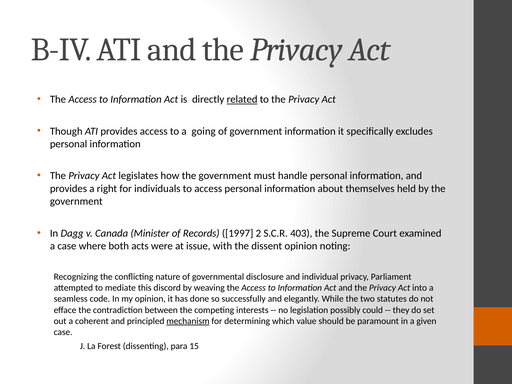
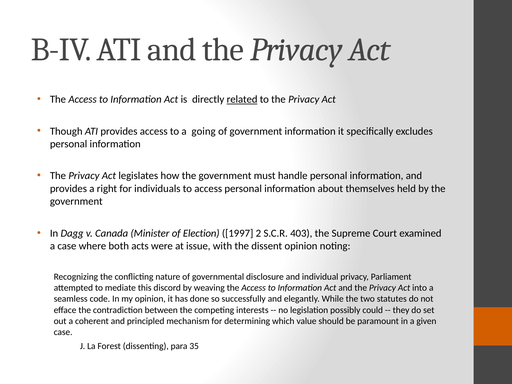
Records: Records -> Election
mechanism underline: present -> none
15: 15 -> 35
